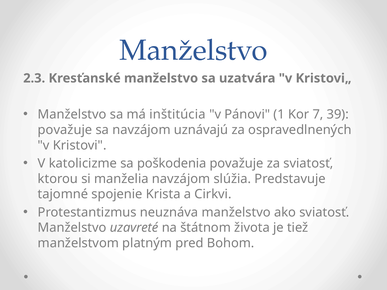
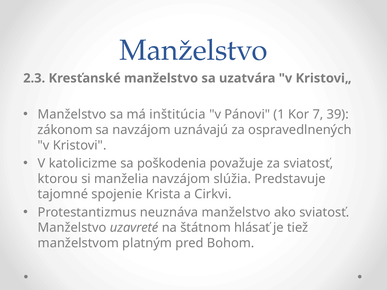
považuje at (65, 130): považuje -> zákonom
života: života -> hlásať
